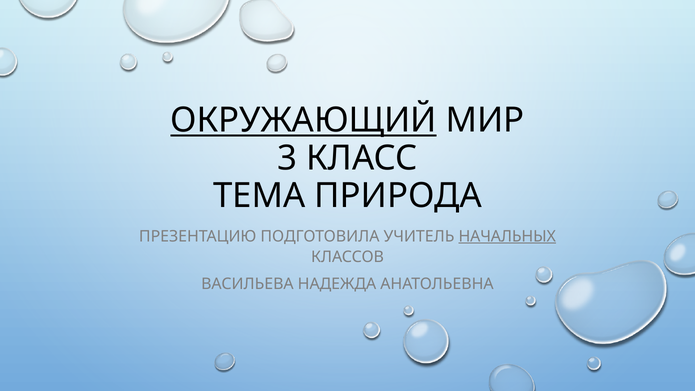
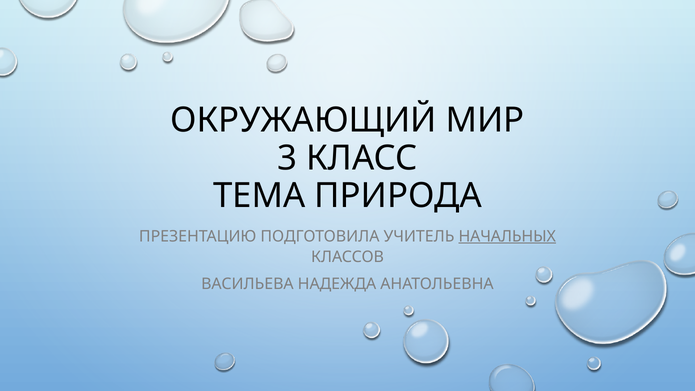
ОКРУЖАЮЩИЙ underline: present -> none
